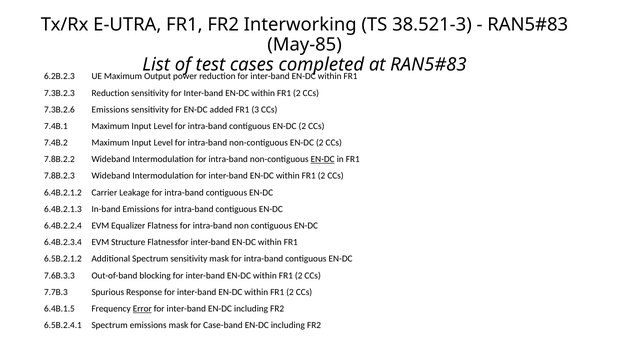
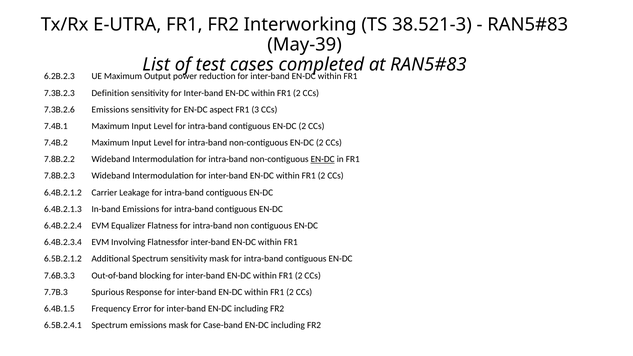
May-85: May-85 -> May-39
7.3B.2.3 Reduction: Reduction -> Definition
added: added -> aspect
Structure: Structure -> Involving
Error underline: present -> none
